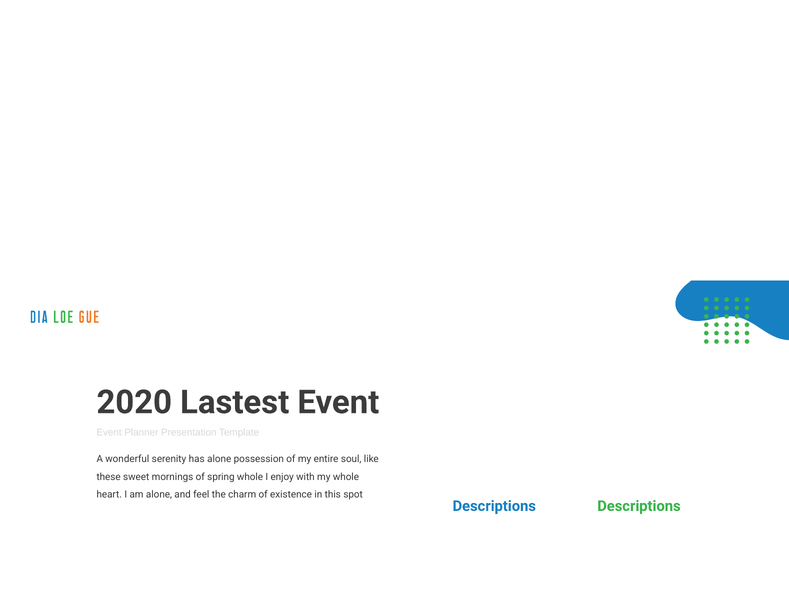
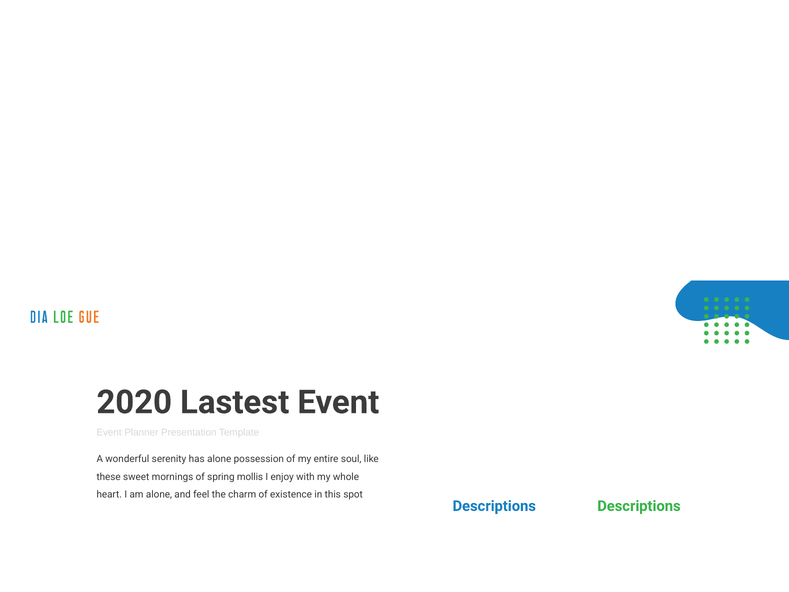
spring whole: whole -> mollis
